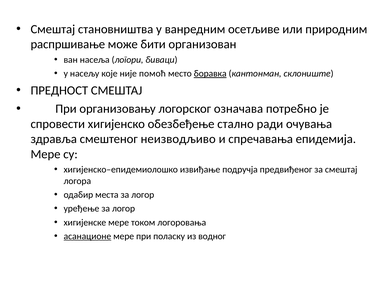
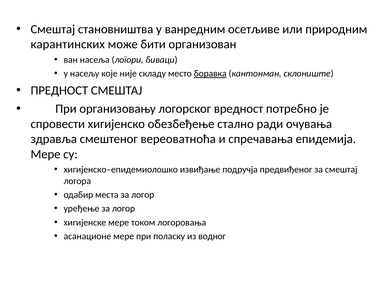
распршивање: распршивање -> карантинских
помоћ: помоћ -> складу
означава: означава -> вредност
неизводљиво: неизводљиво -> вереоватноћа
асанационе underline: present -> none
